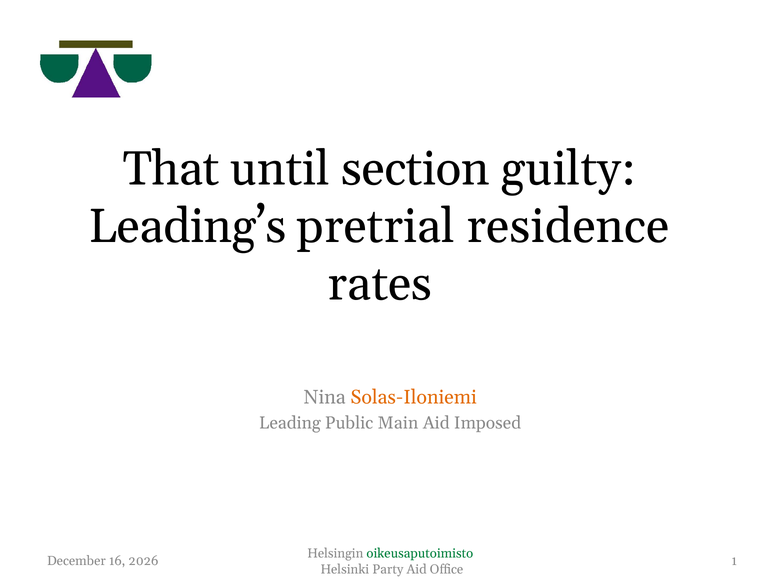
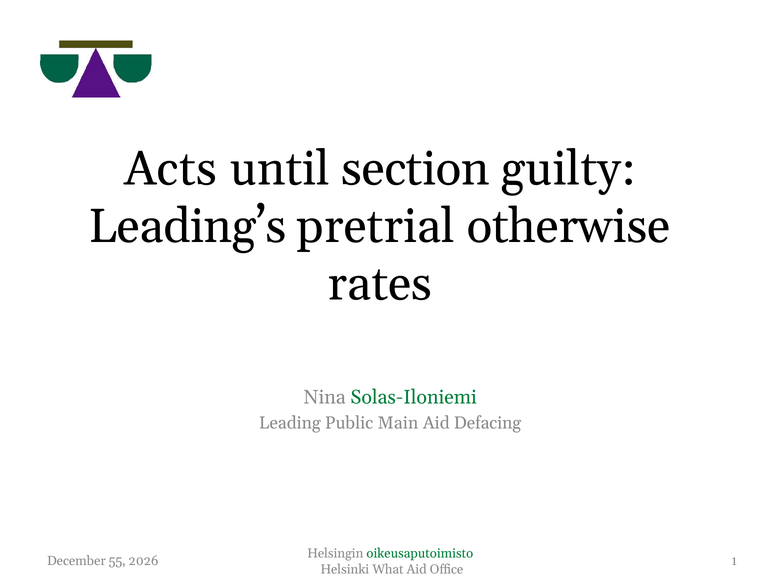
That: That -> Acts
residence: residence -> otherwise
Solas-Iloniemi colour: orange -> green
Imposed: Imposed -> Defacing
16: 16 -> 55
Party: Party -> What
